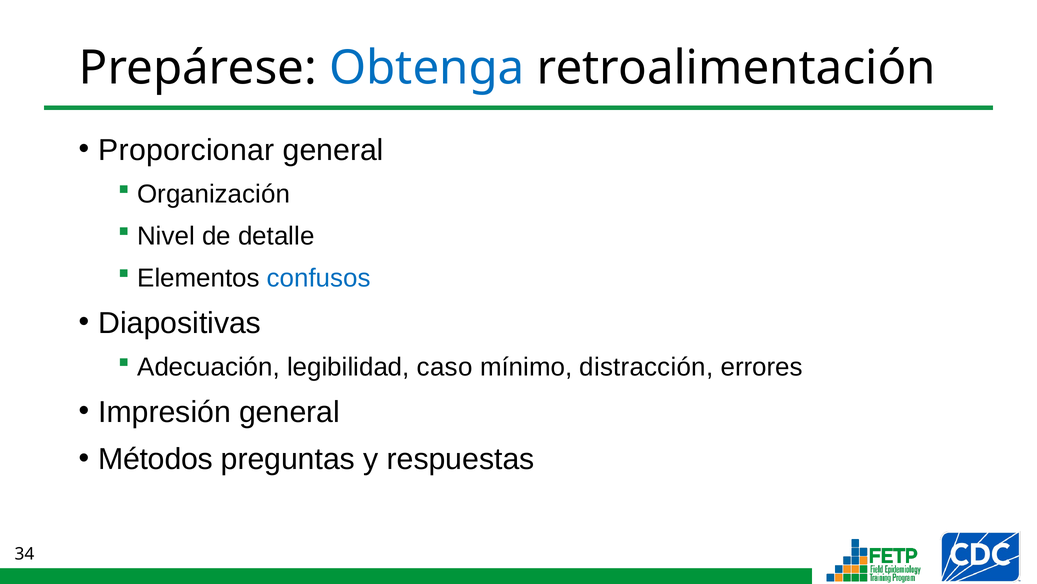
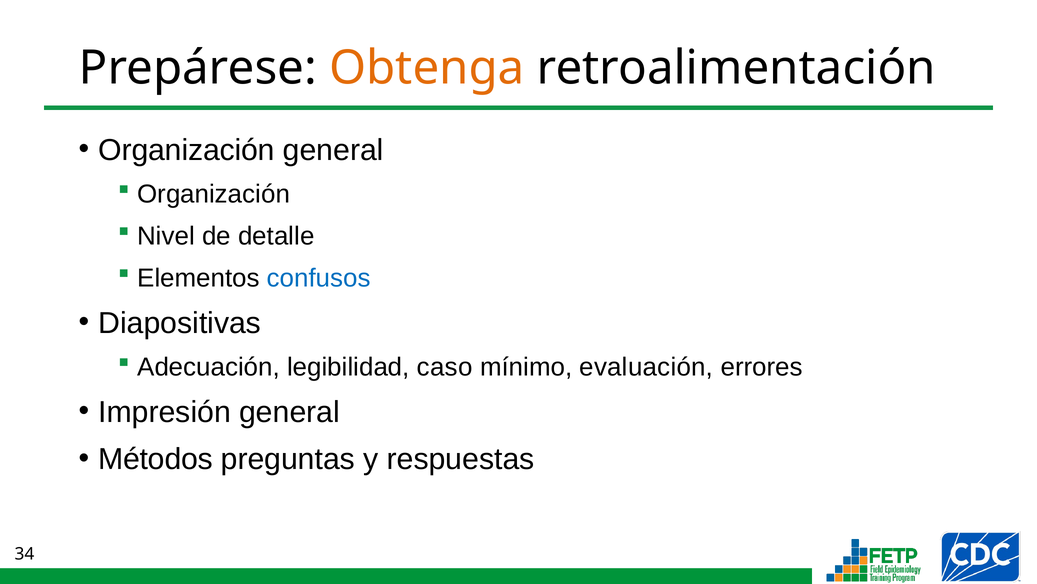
Obtenga colour: blue -> orange
Proporcionar at (186, 150): Proporcionar -> Organización
distracción: distracción -> evaluación
